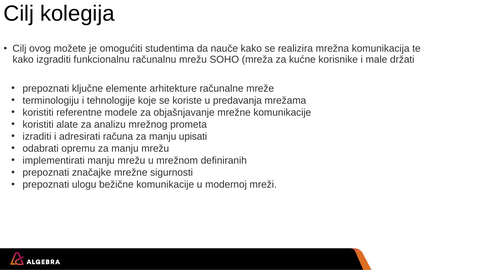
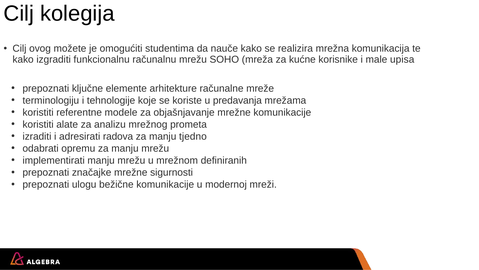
držati: držati -> upisa
računa: računa -> radova
upisati: upisati -> tjedno
